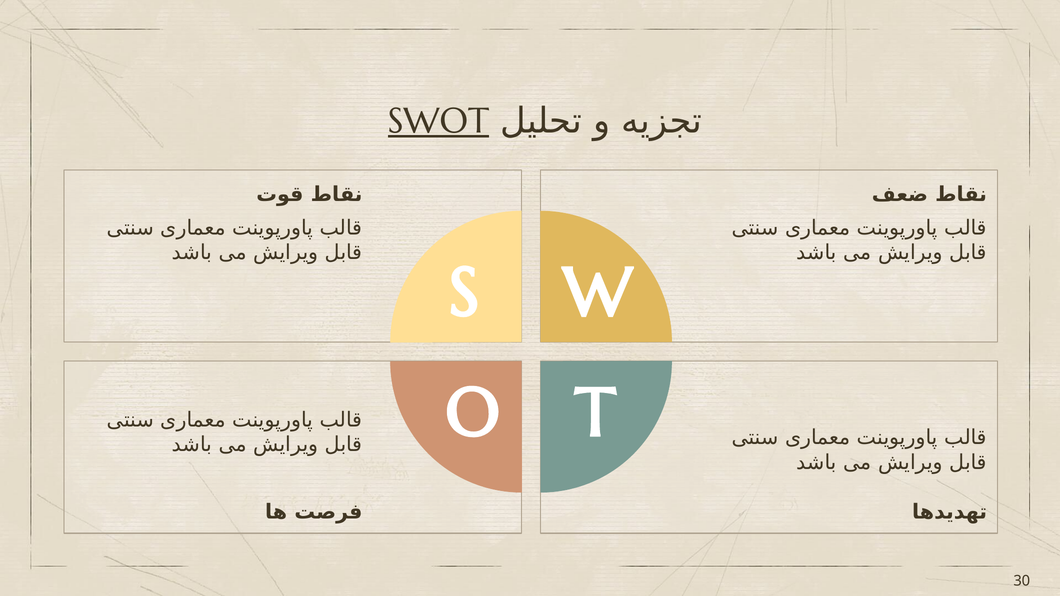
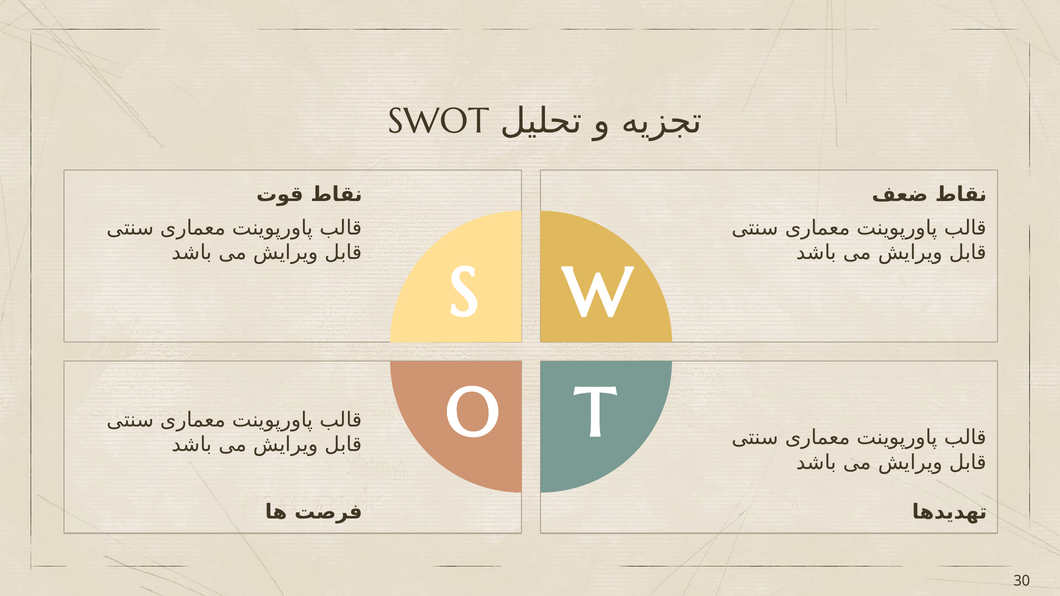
SWOT underline: present -> none
